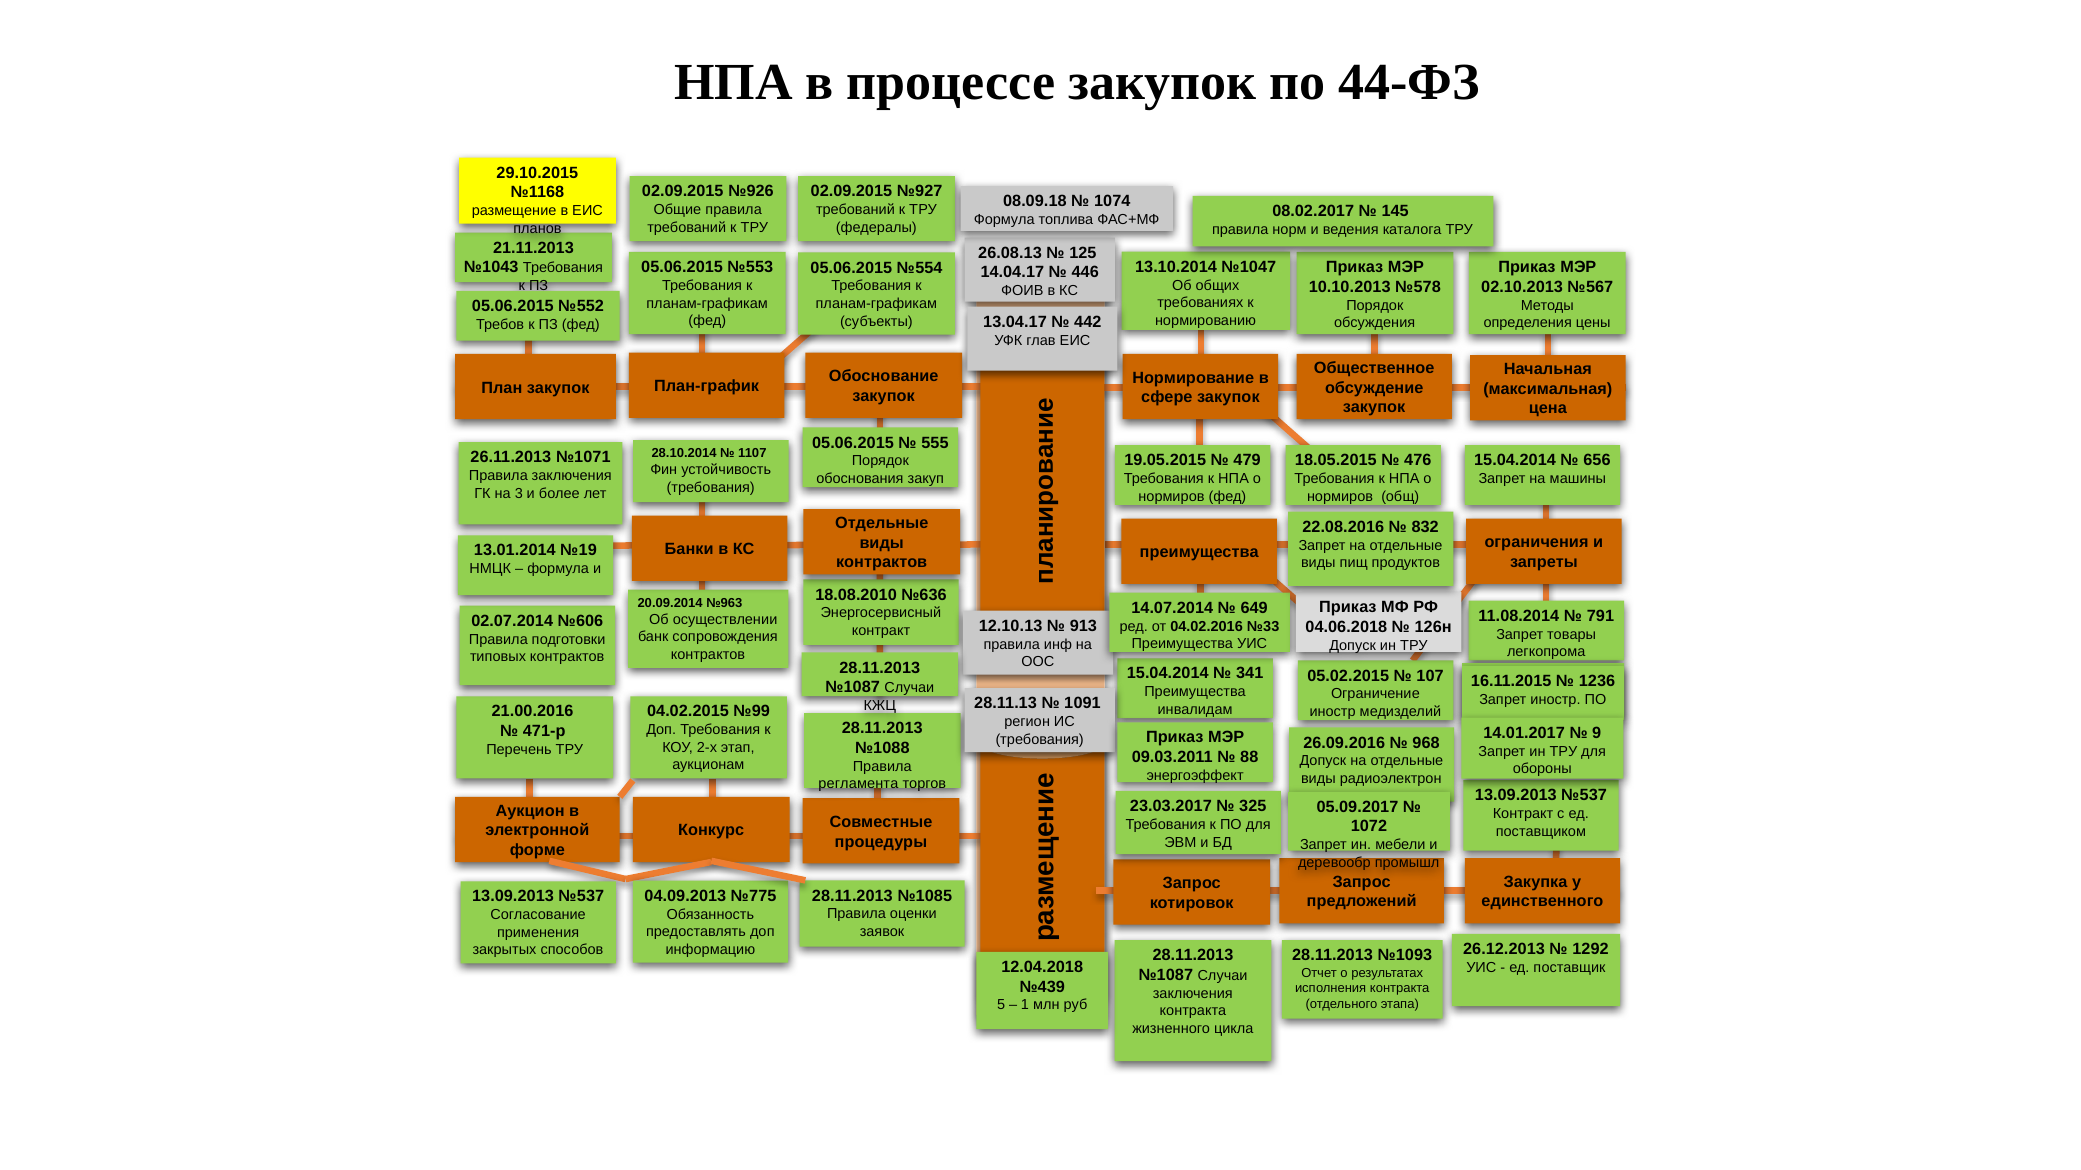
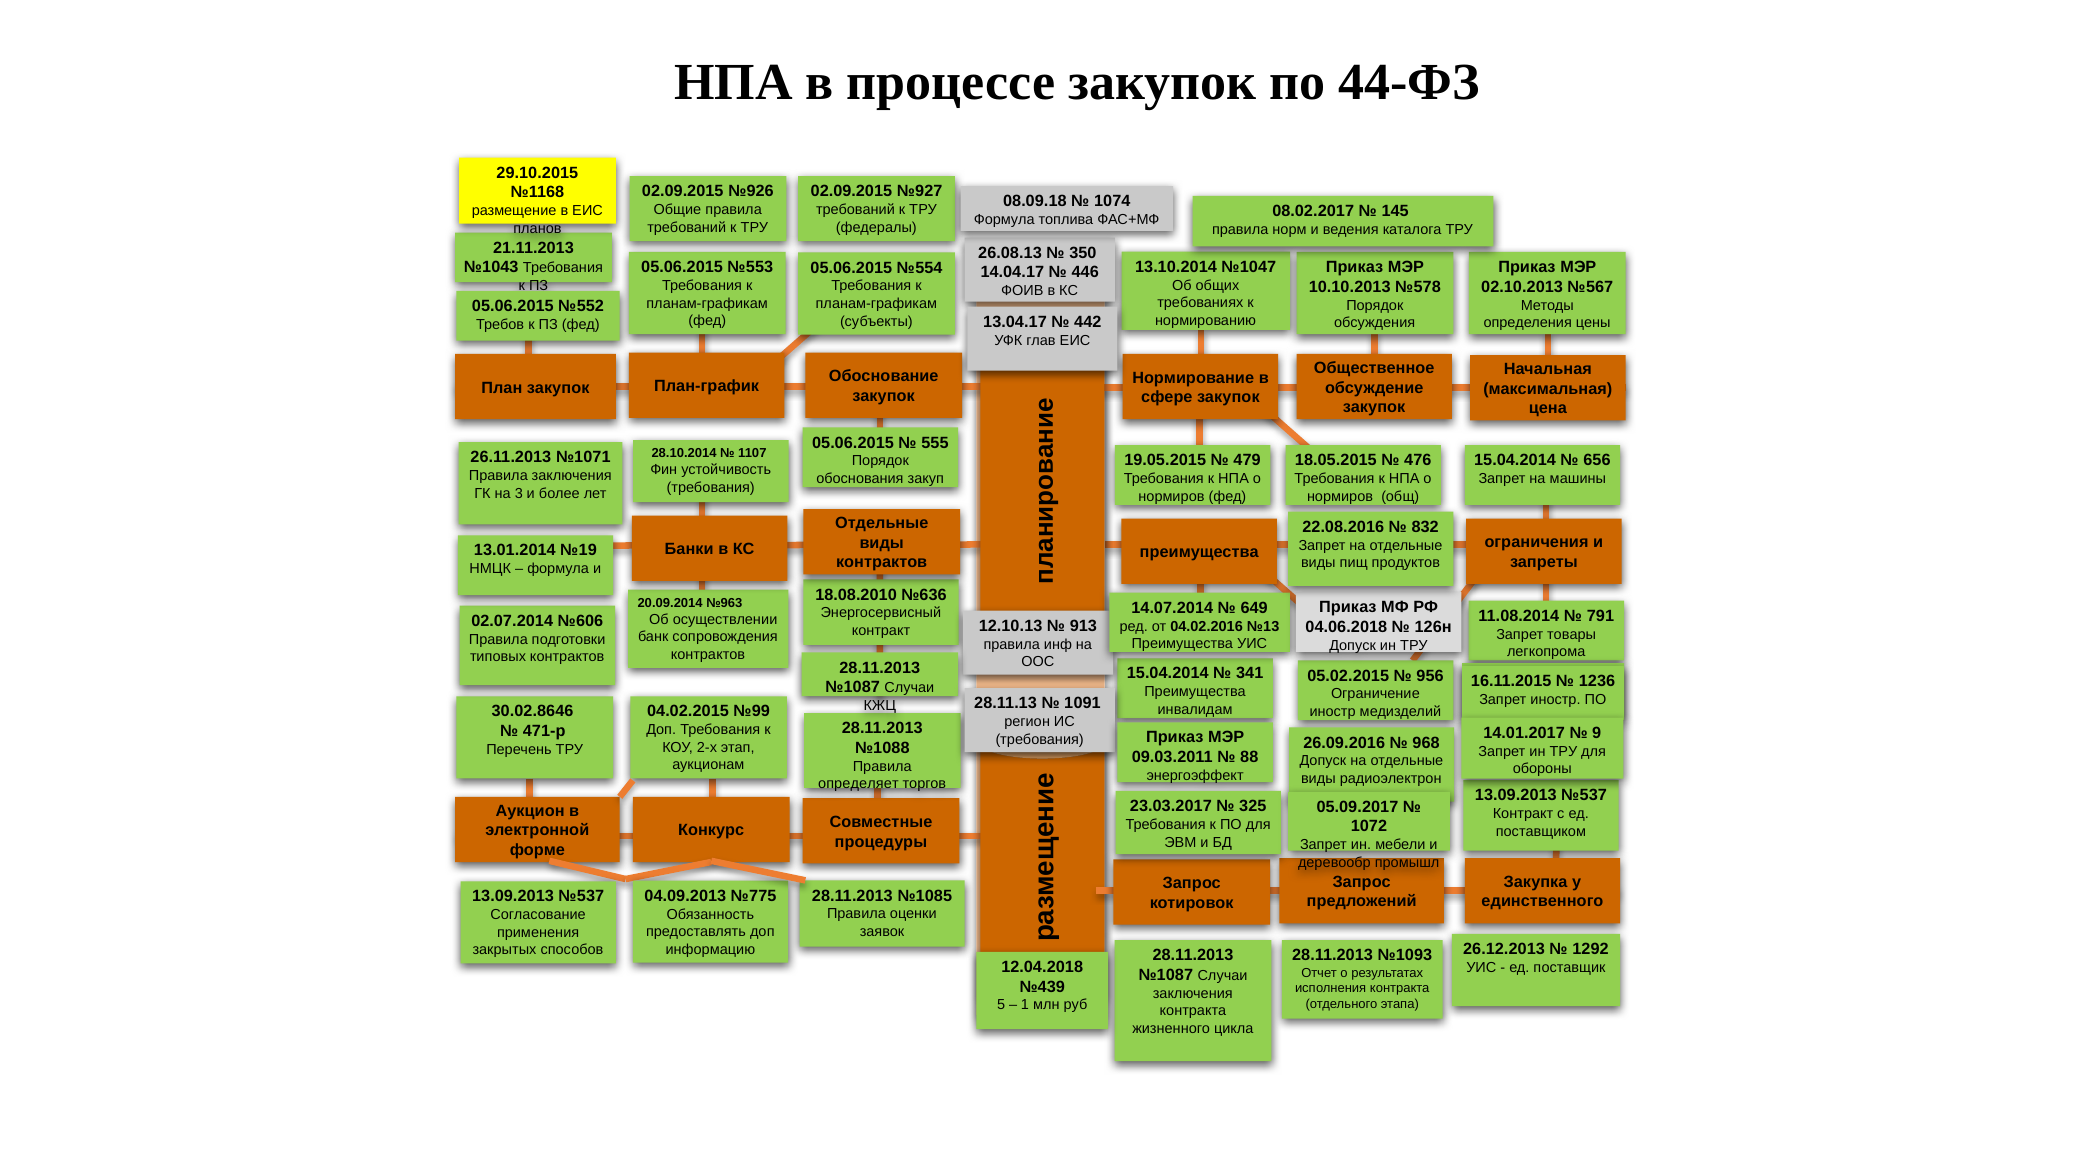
125: 125 -> 350
№33: №33 -> №13
107: 107 -> 956
21.00.2016: 21.00.2016 -> 30.02.8646
регламента: регламента -> определяет
